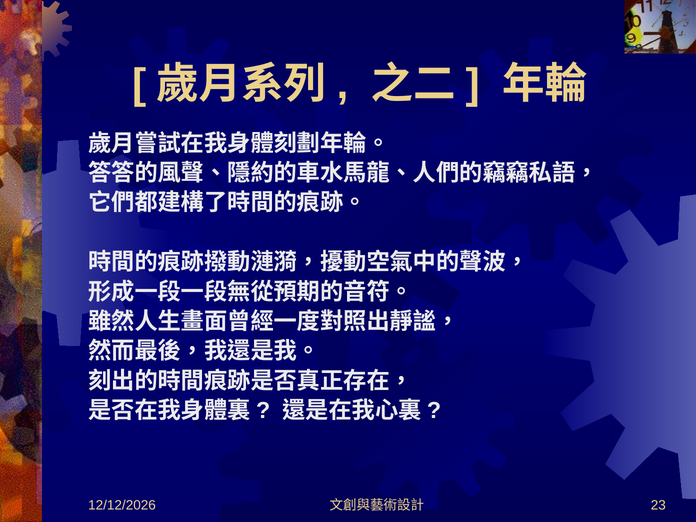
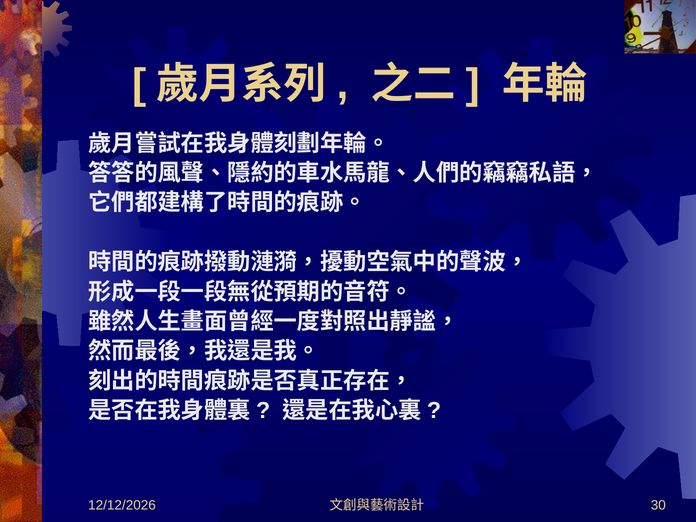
23: 23 -> 30
